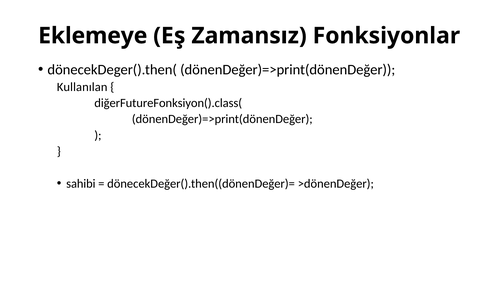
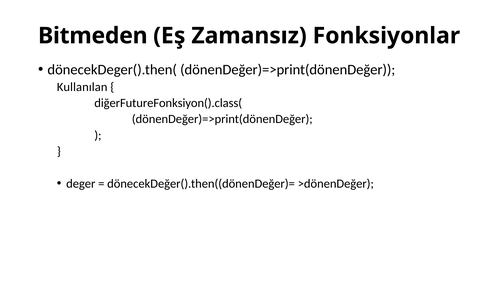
Eklemeye: Eklemeye -> Bitmeden
sahibi: sahibi -> deger
